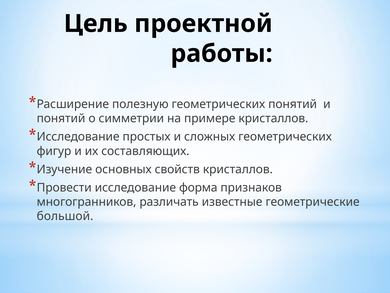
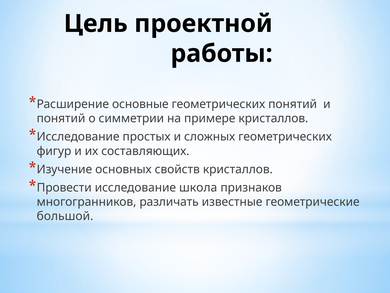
полезную: полезную -> основные
форма: форма -> школа
